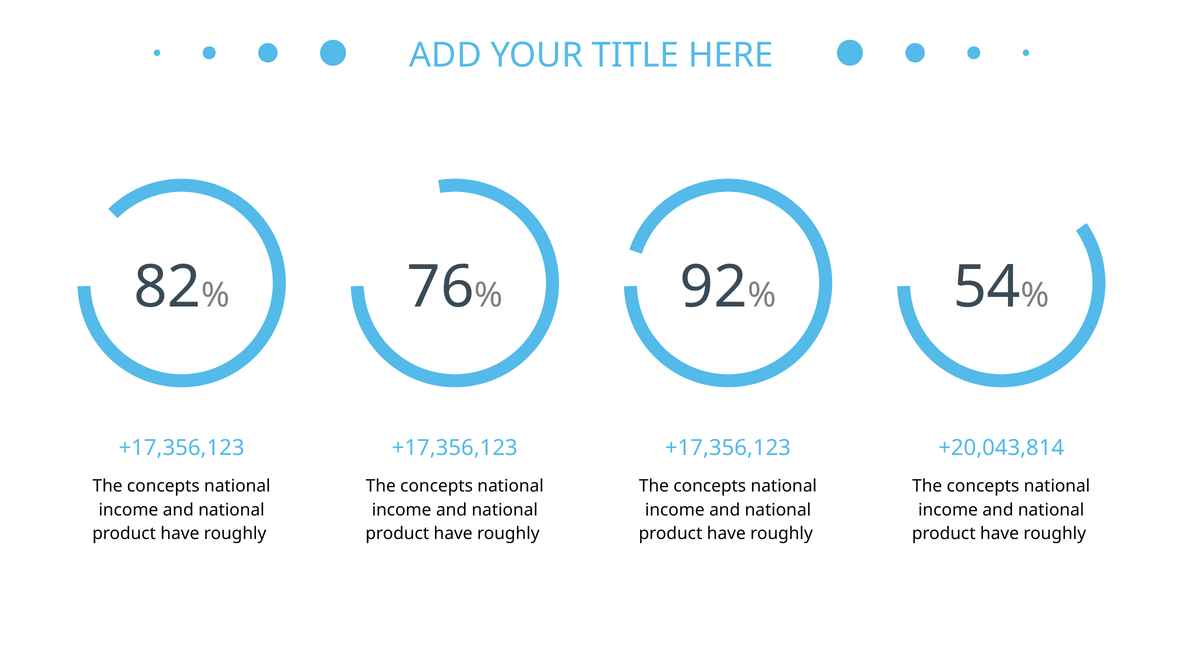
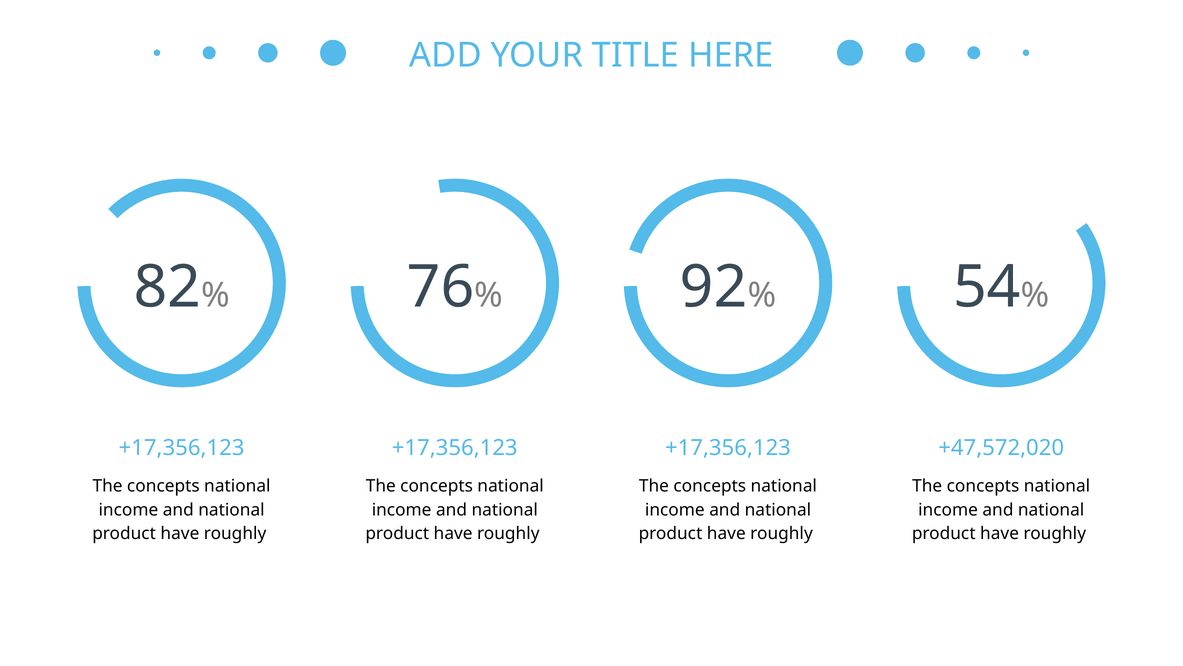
+20,043,814: +20,043,814 -> +47,572,020
